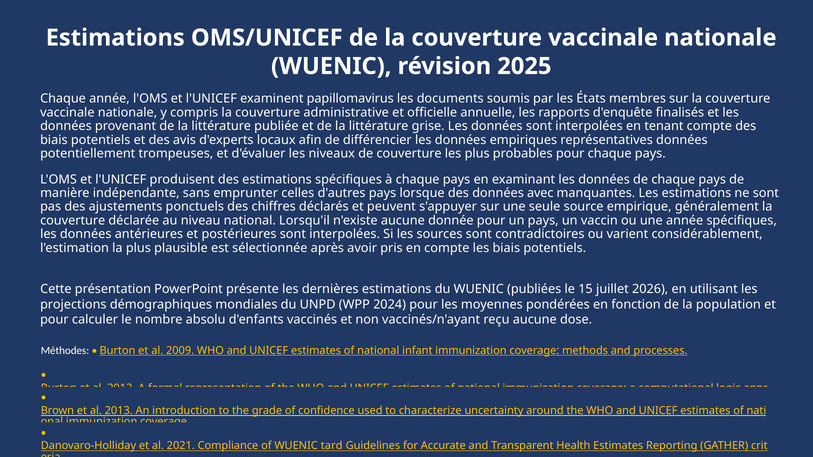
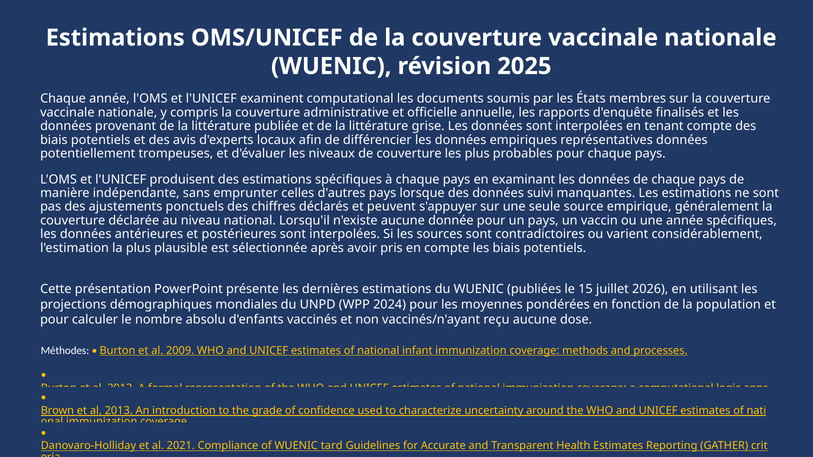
examinent papillomavirus: papillomavirus -> computational
avec: avec -> suivi
